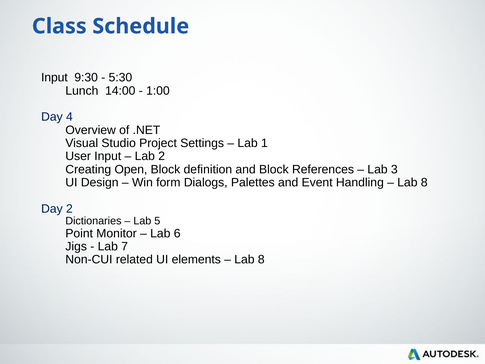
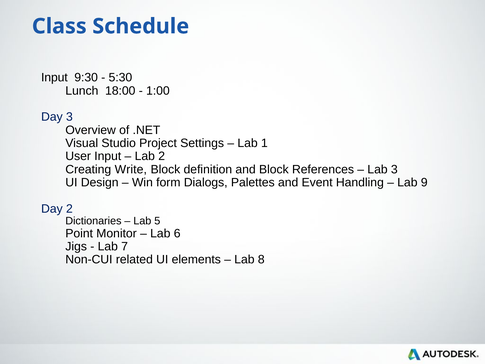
14:00: 14:00 -> 18:00
Day 4: 4 -> 3
Open: Open -> Write
8 at (424, 182): 8 -> 9
